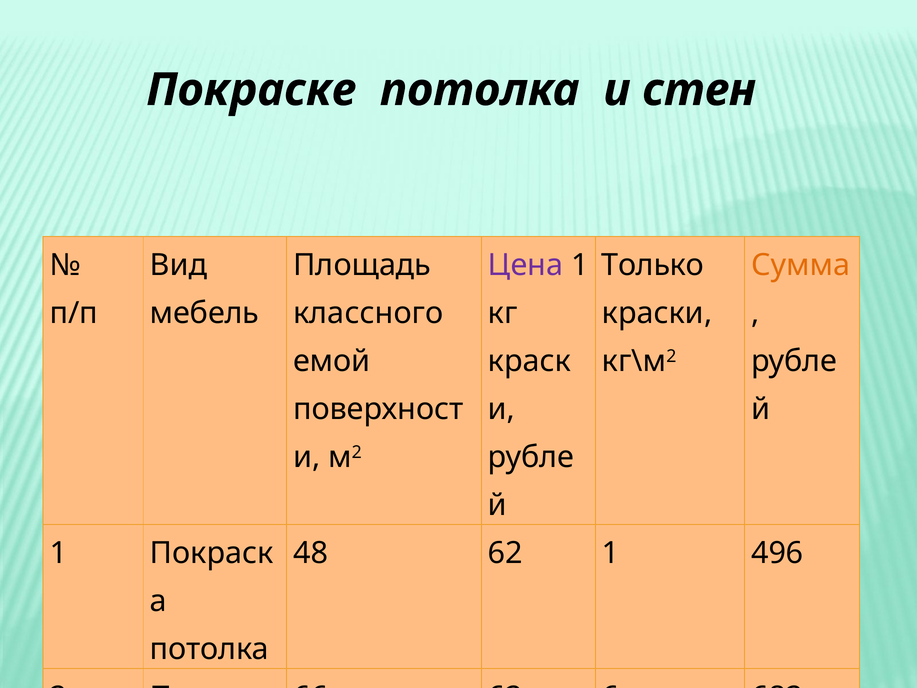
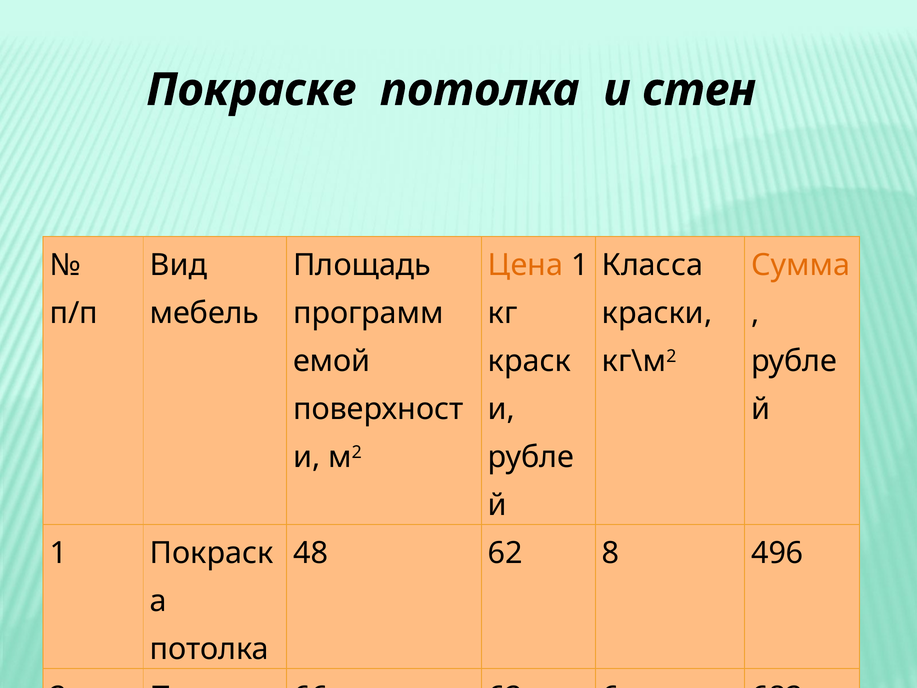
Цена colour: purple -> orange
Только: Только -> Класса
классного: классного -> программ
62 1: 1 -> 8
